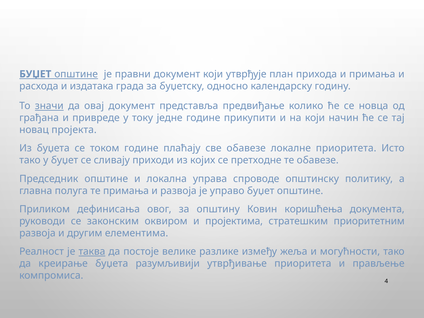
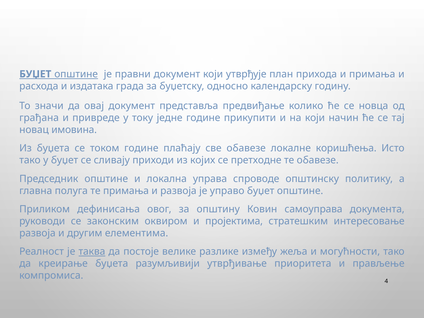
значи underline: present -> none
пројекта: пројекта -> имовина
локалне приоритета: приоритета -> коришћења
коришћења: коришћења -> самоуправа
приоритетним: приоритетним -> интересовање
